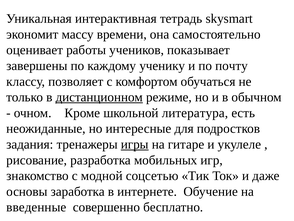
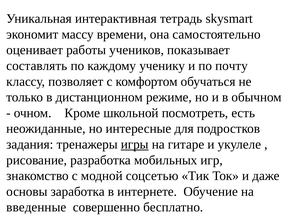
завершены: завершены -> составлять
дистанционном underline: present -> none
литература: литература -> посмотреть
